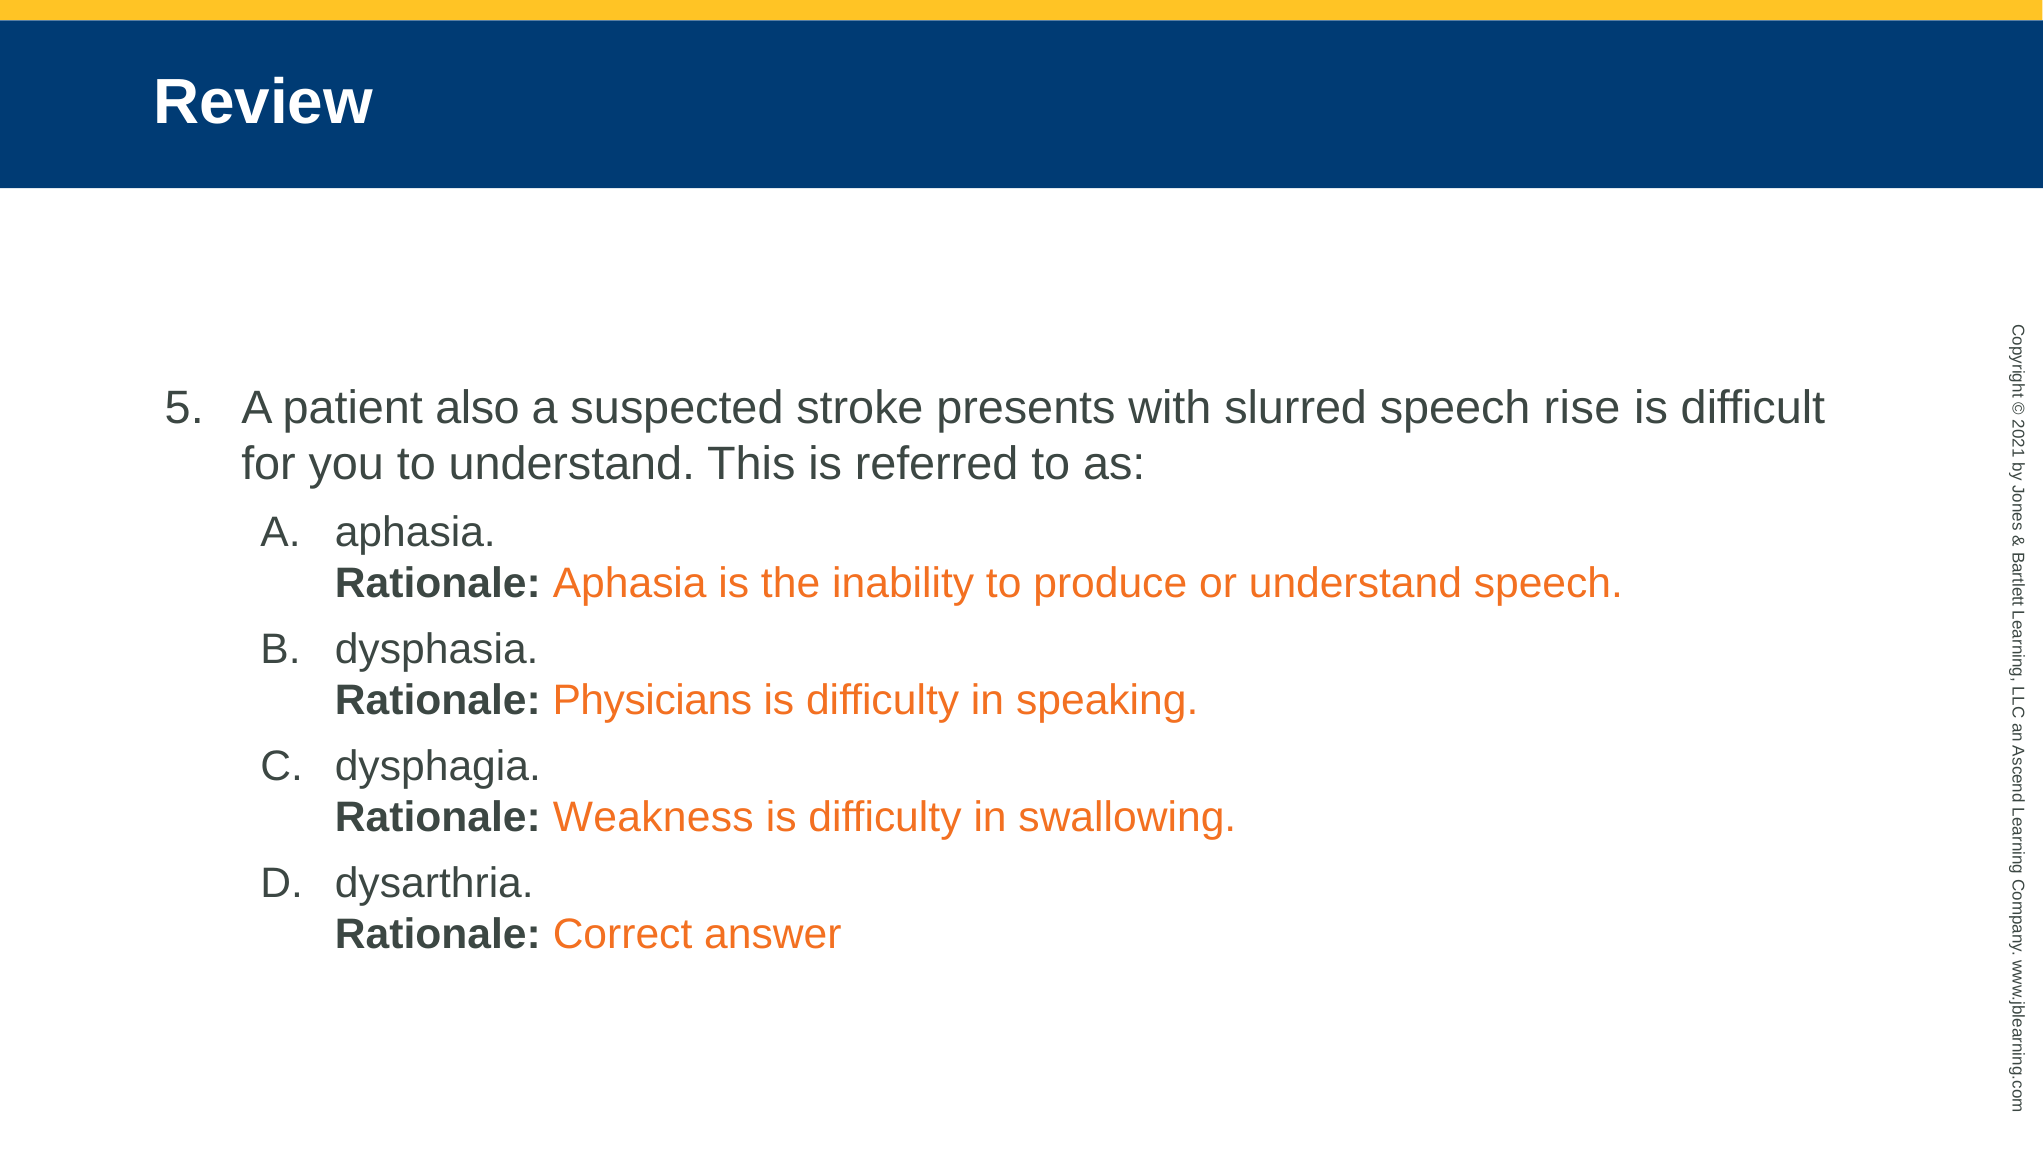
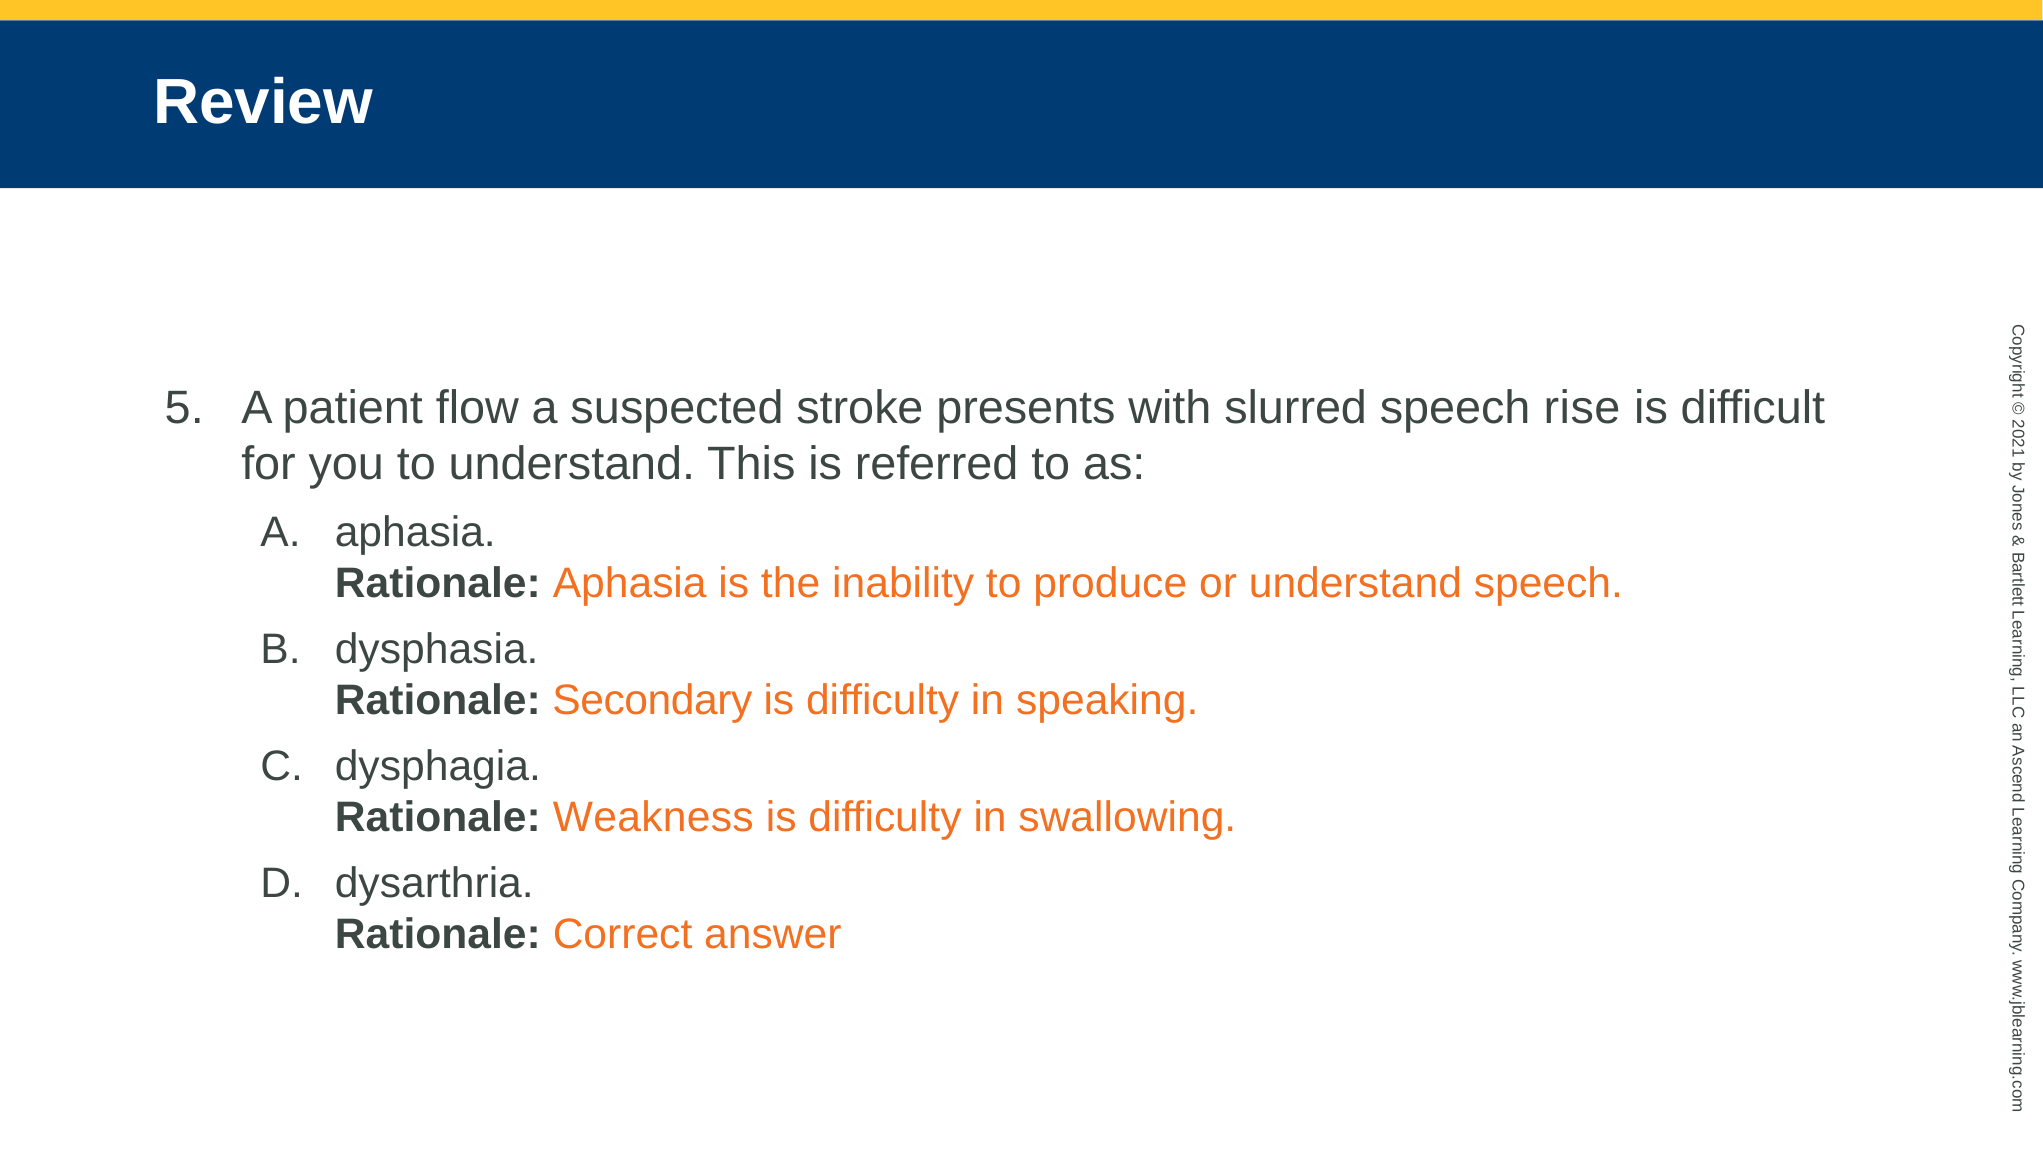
also: also -> flow
Physicians: Physicians -> Secondary
